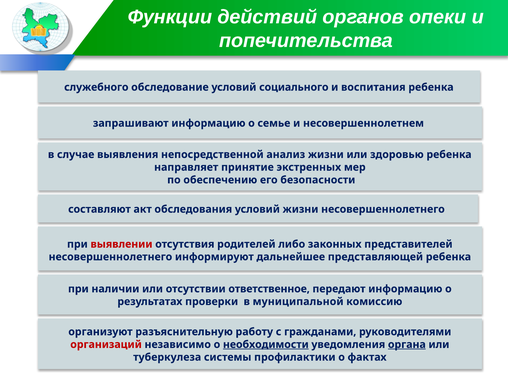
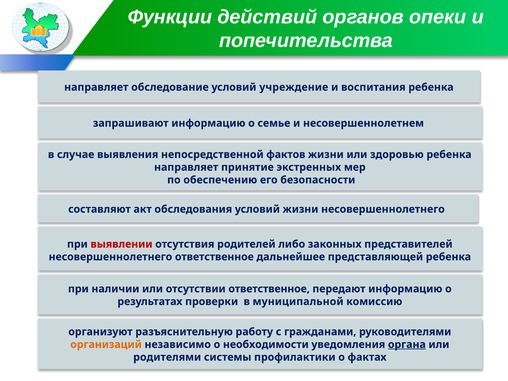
служебного at (96, 87): служебного -> направляет
социального: социального -> учреждение
анализ: анализ -> фактов
несовершеннолетнего информируют: информируют -> ответственное
организаций colour: red -> orange
необходимости underline: present -> none
туберкулеза: туберкулеза -> родителями
